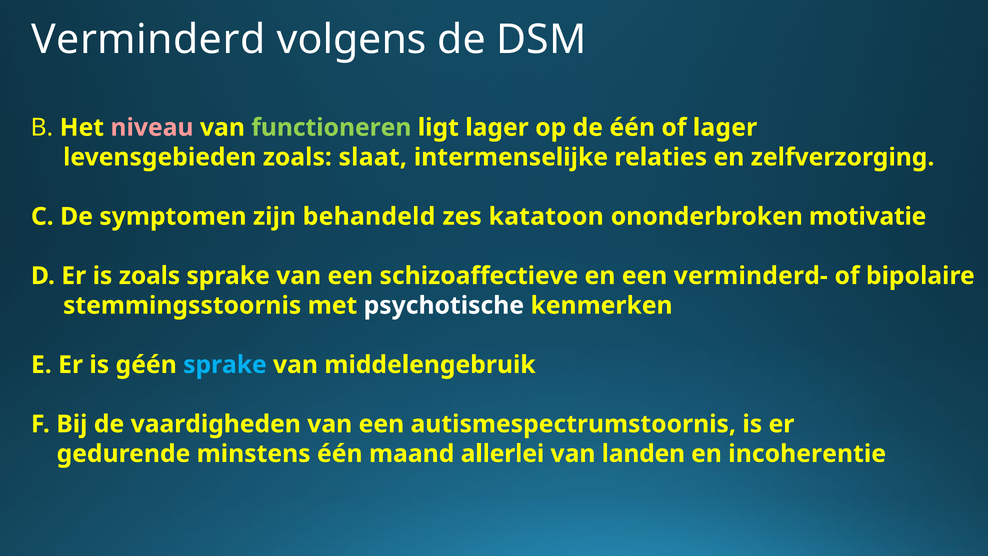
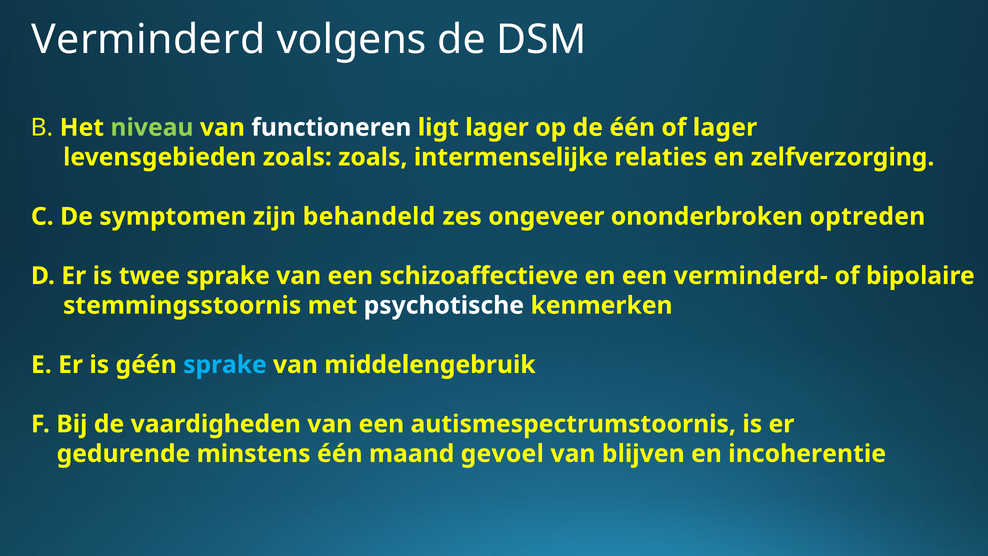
niveau colour: pink -> light green
functioneren colour: light green -> white
zoals slaat: slaat -> zoals
katatoon: katatoon -> ongeveer
motivatie: motivatie -> optreden
is zoals: zoals -> twee
allerlei: allerlei -> gevoel
landen: landen -> blijven
